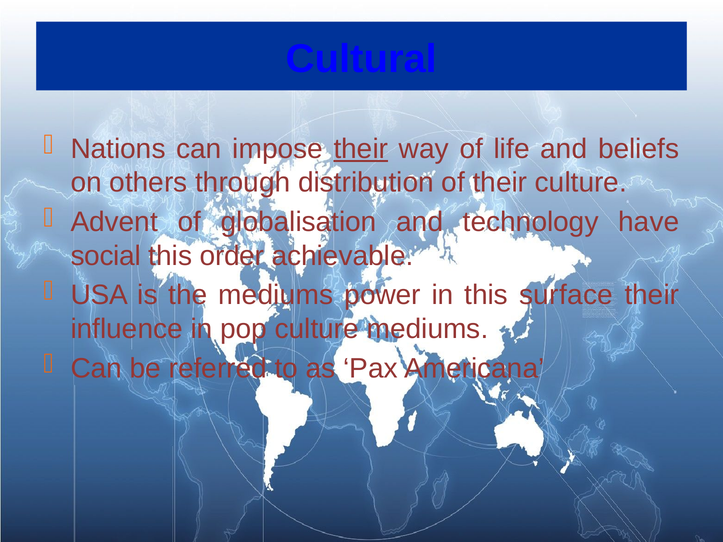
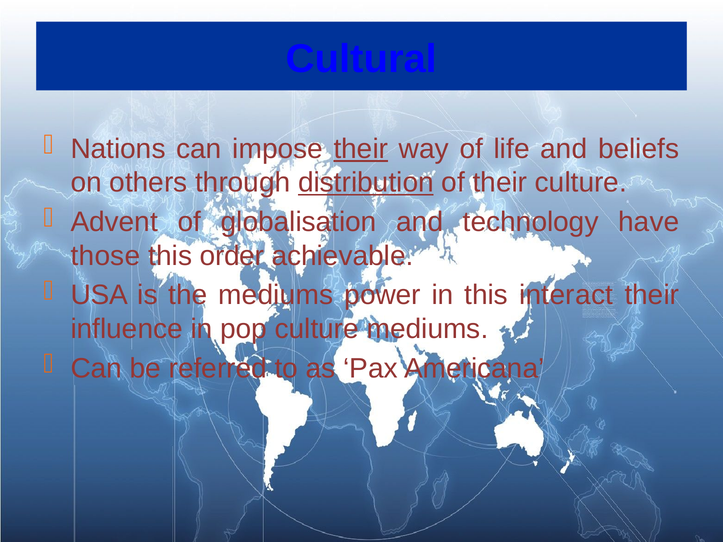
distribution underline: none -> present
social: social -> those
surface: surface -> interact
